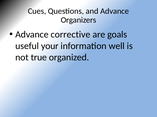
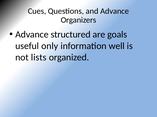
corrective: corrective -> structured
your: your -> only
true: true -> lists
